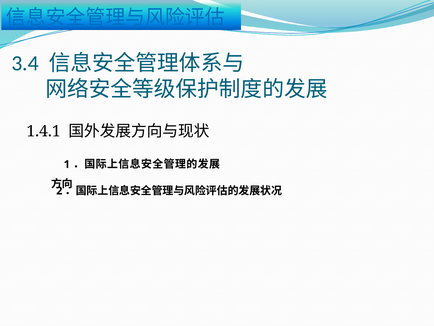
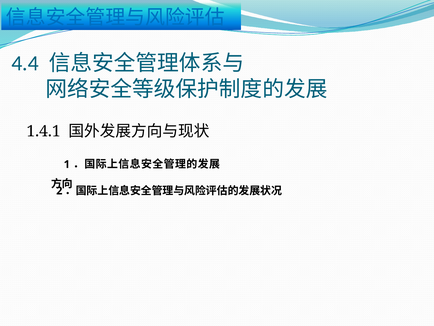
3.4: 3.4 -> 4.4
